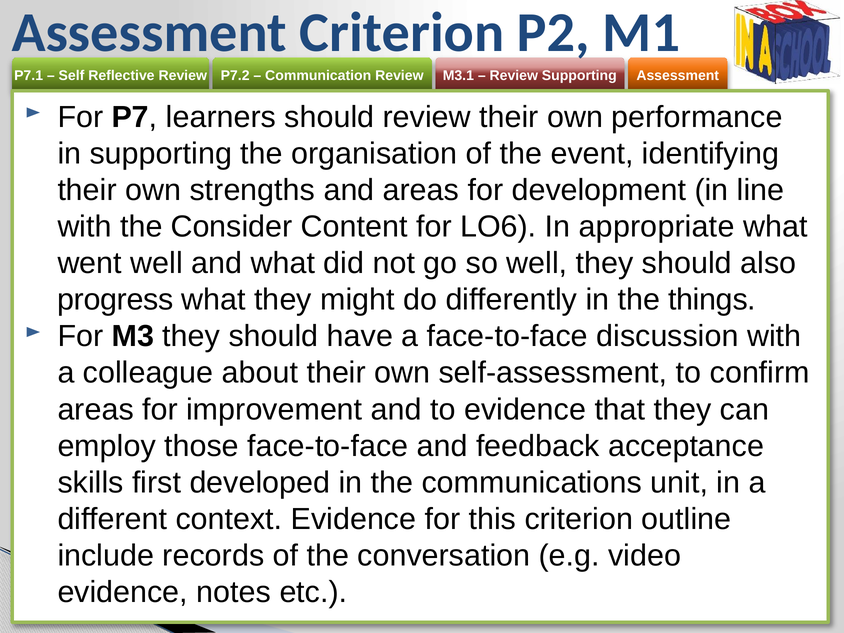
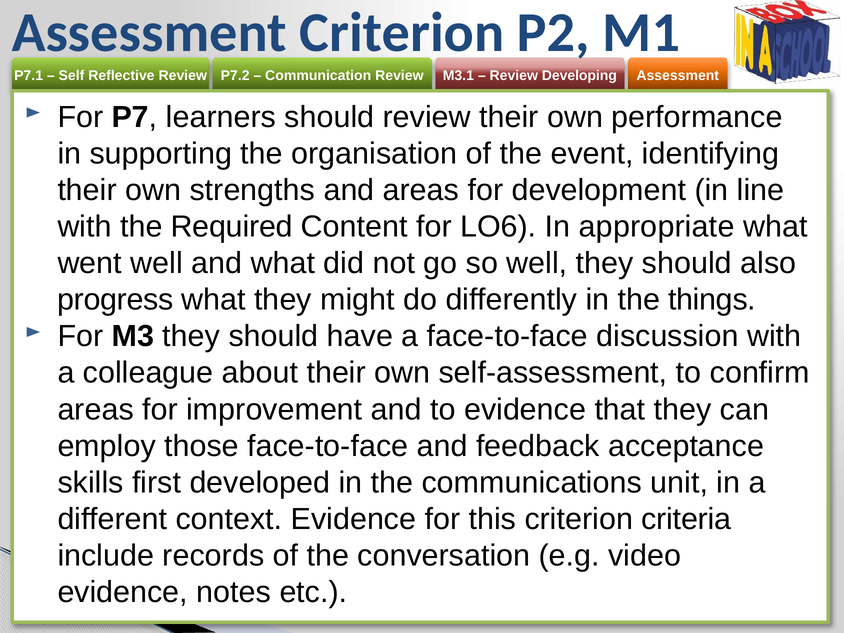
Review Supporting: Supporting -> Developing
Consider: Consider -> Required
outline: outline -> criteria
